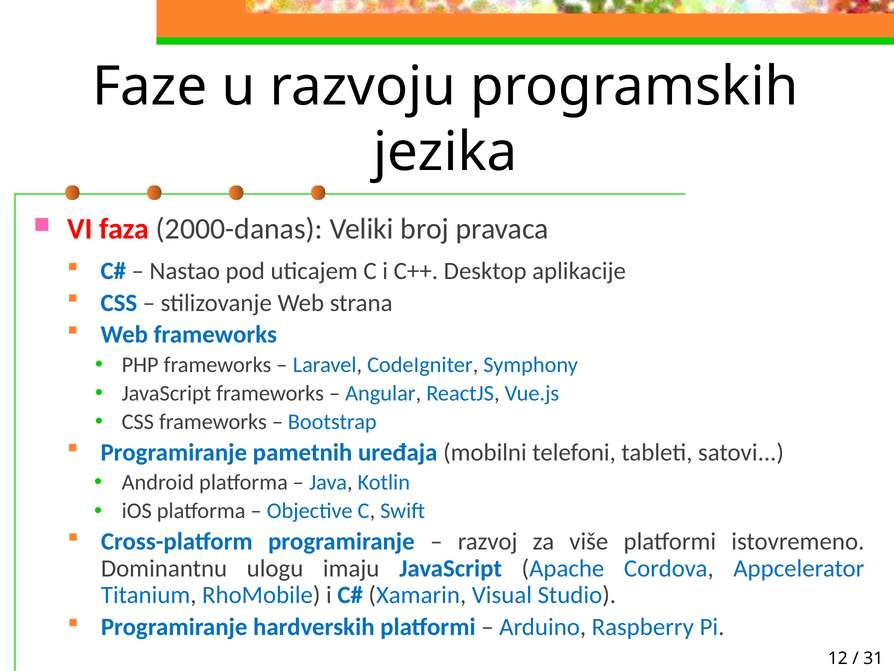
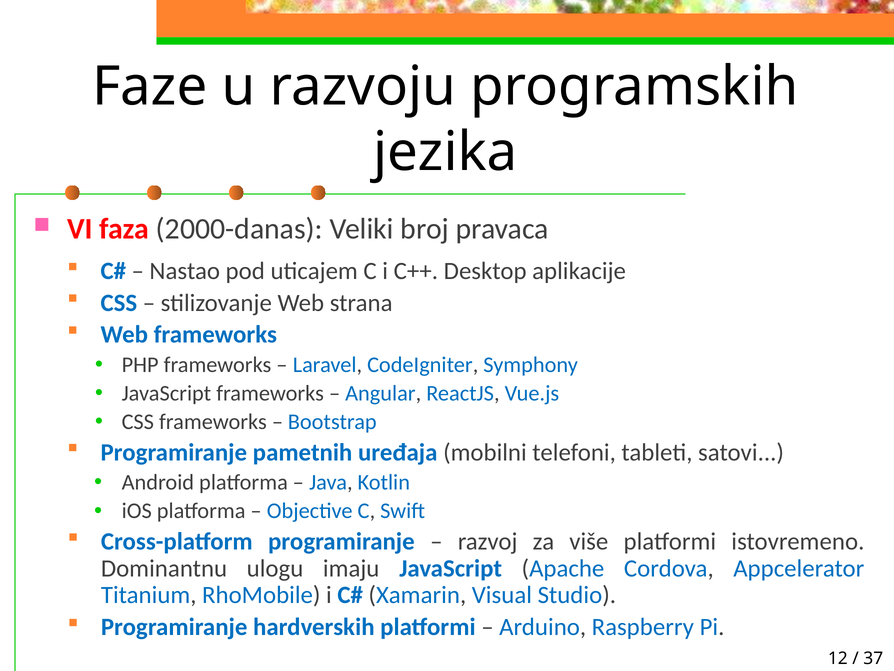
31: 31 -> 37
